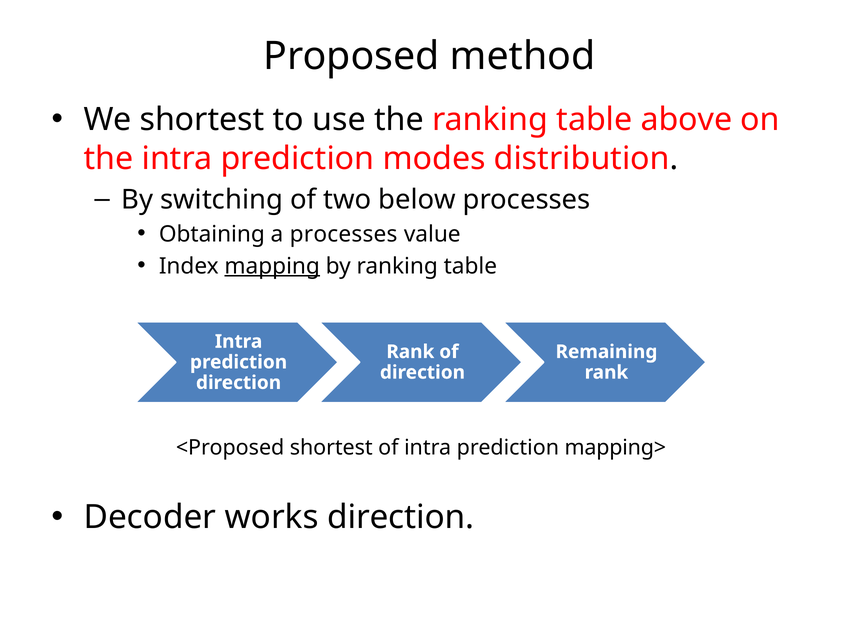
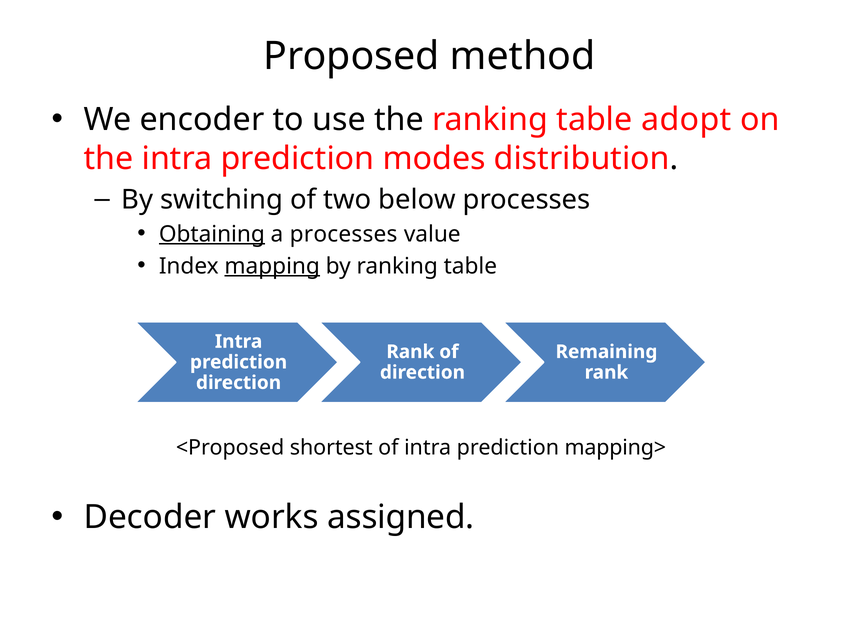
We shortest: shortest -> encoder
above: above -> adopt
Obtaining underline: none -> present
works direction: direction -> assigned
